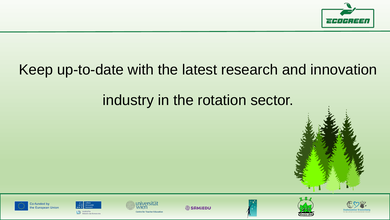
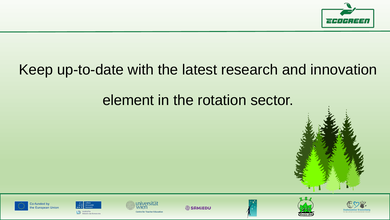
industry: industry -> element
